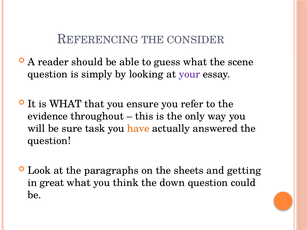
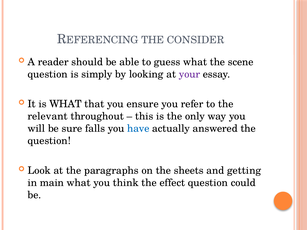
evidence: evidence -> relevant
task: task -> falls
have colour: orange -> blue
great: great -> main
down: down -> effect
